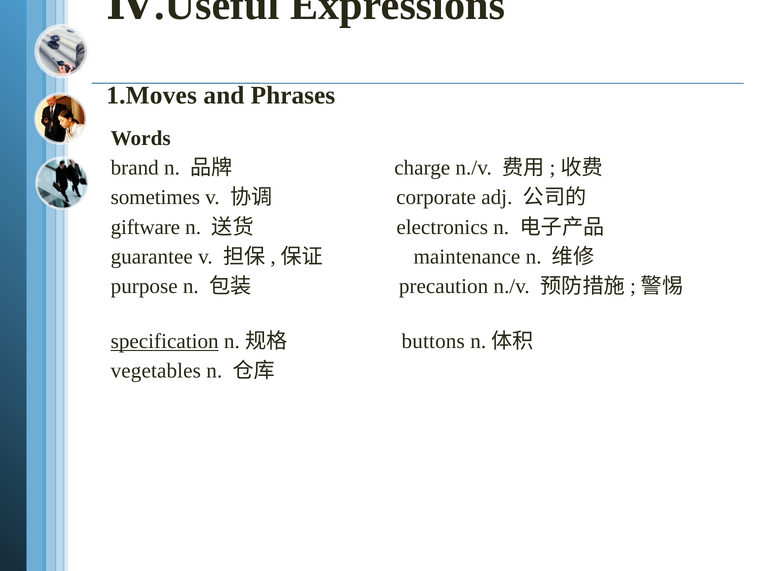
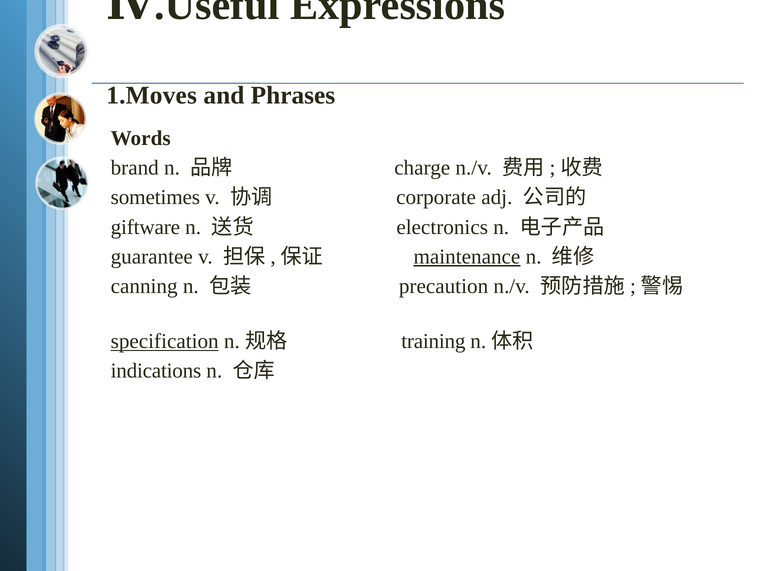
maintenance underline: none -> present
purpose: purpose -> canning
buttons: buttons -> training
vegetables: vegetables -> indications
